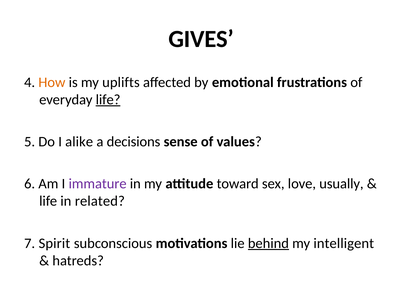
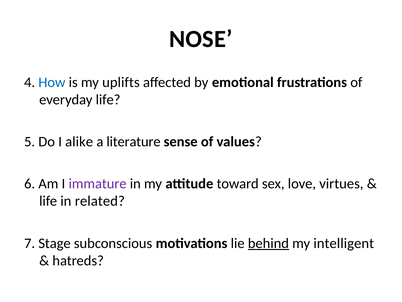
GIVES: GIVES -> NOSE
How colour: orange -> blue
life at (108, 99) underline: present -> none
decisions: decisions -> literature
usually: usually -> virtues
Spirit: Spirit -> Stage
